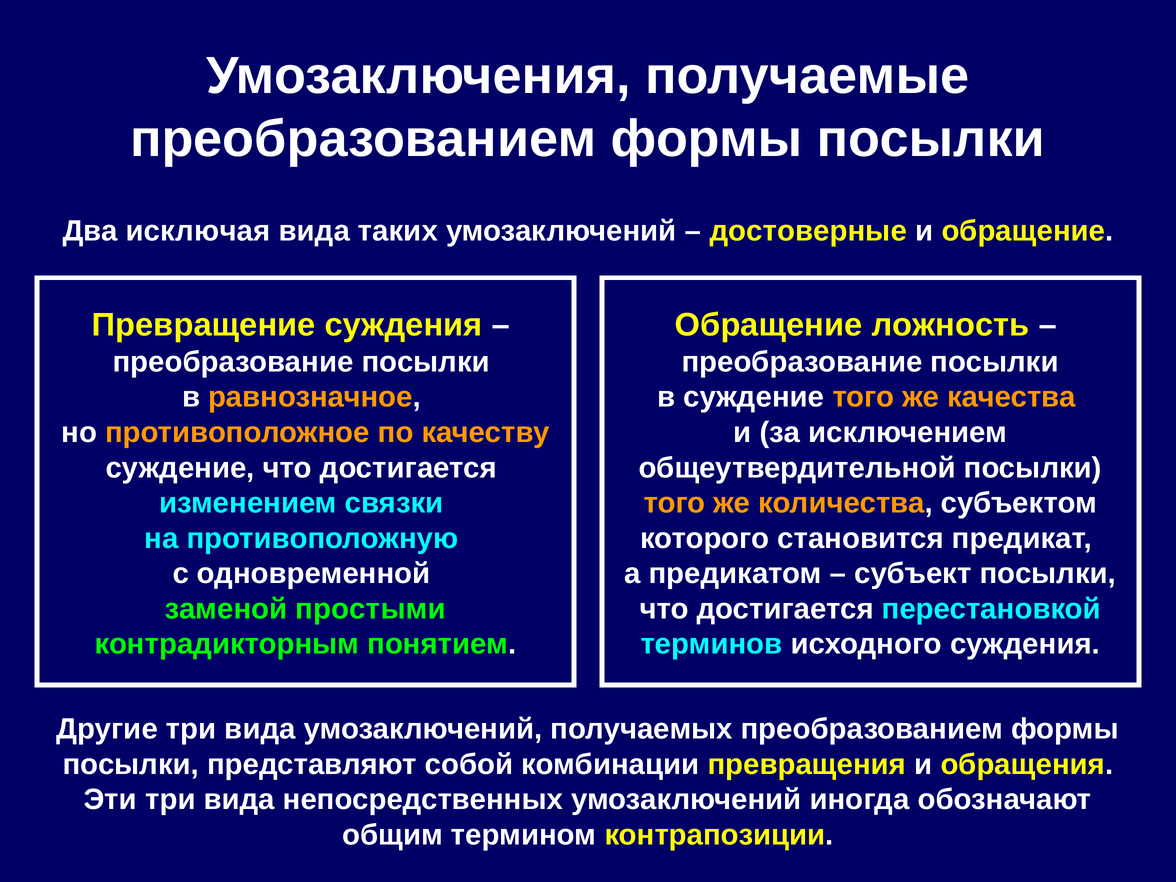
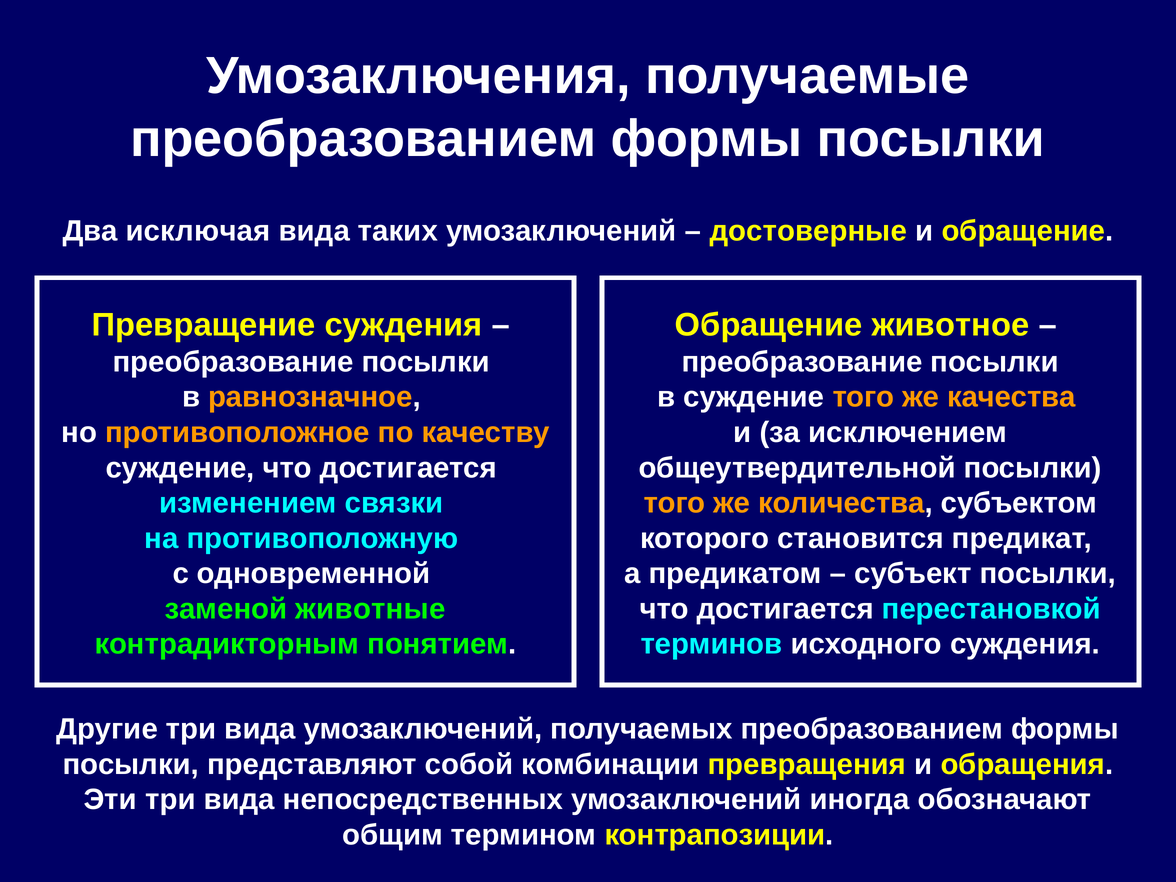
ложность: ложность -> животное
простыми: простыми -> животные
